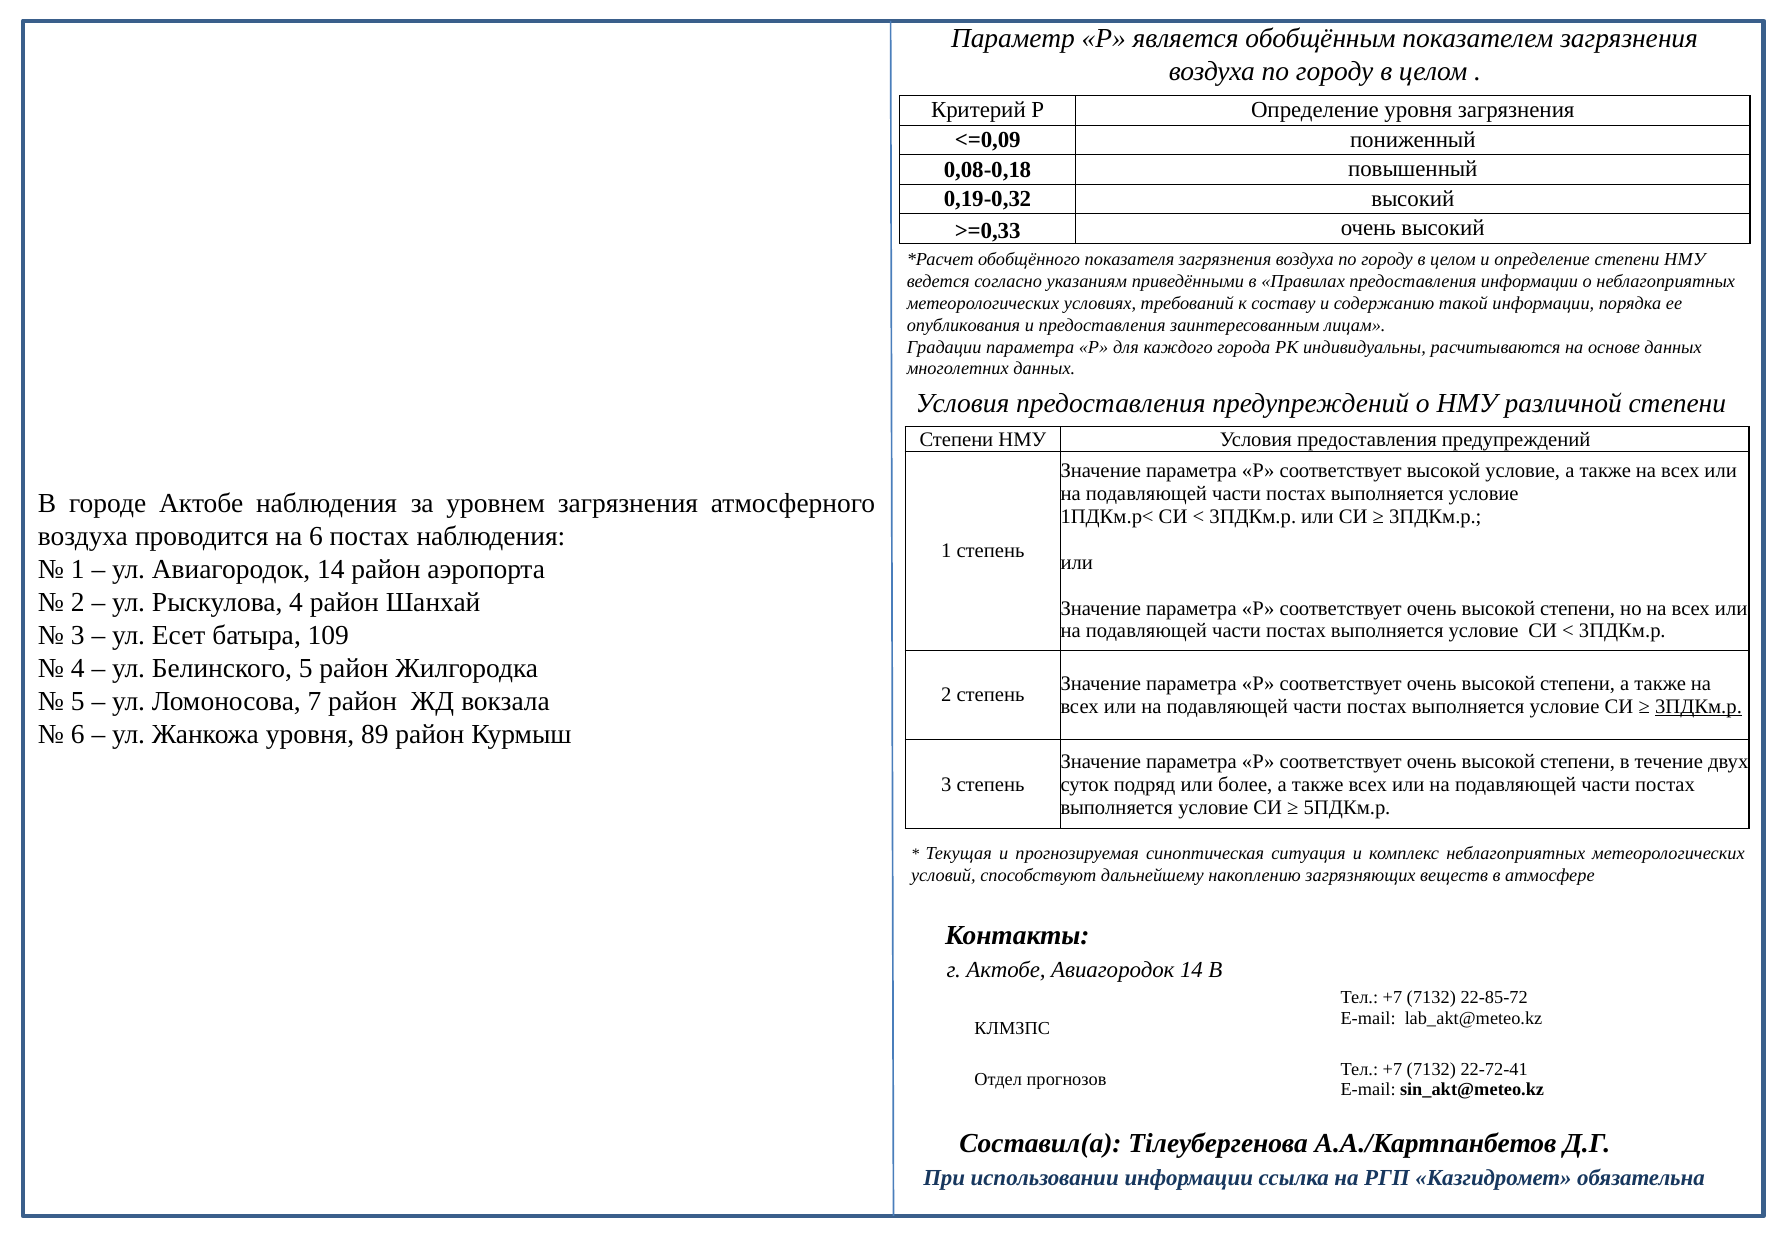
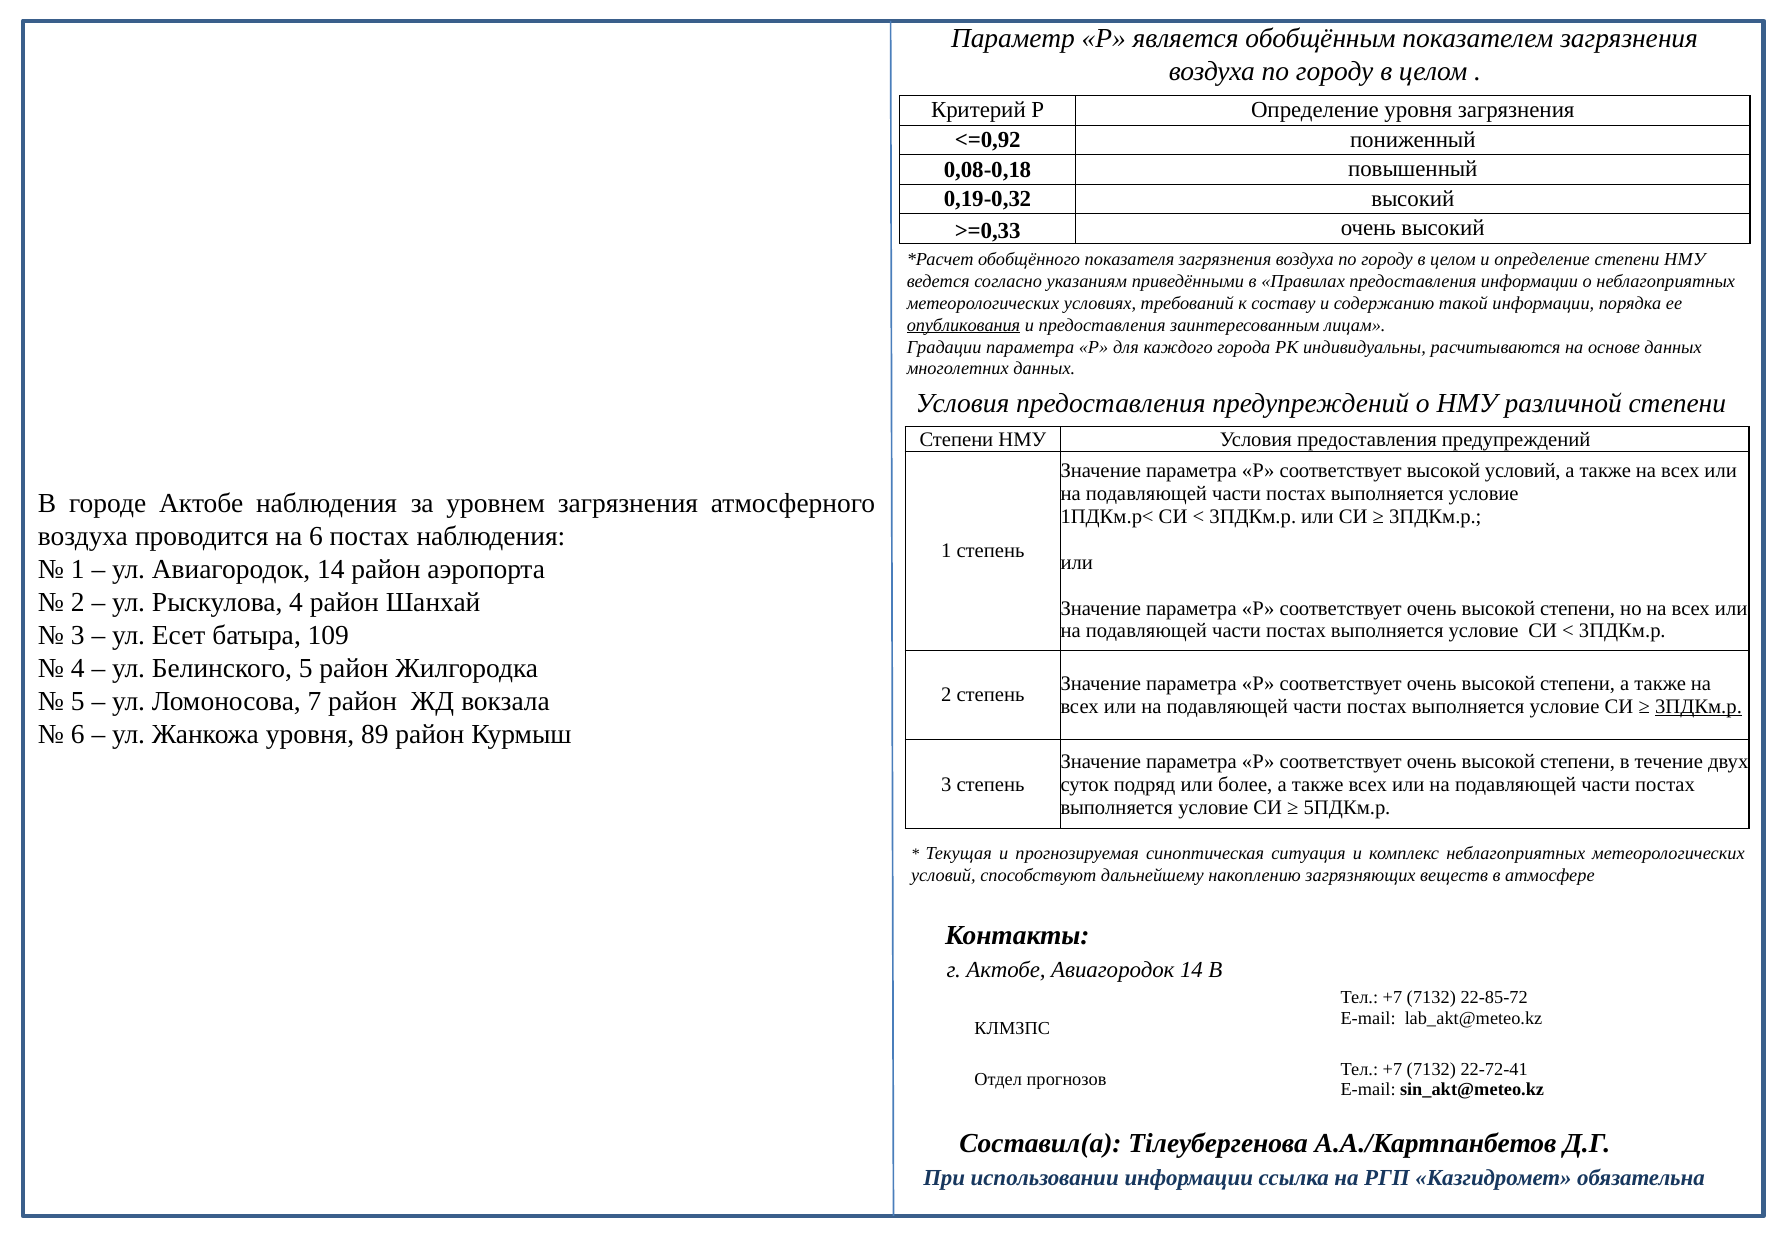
<=0,09: <=0,09 -> <=0,92
опубликования underline: none -> present
высокой условие: условие -> условий
